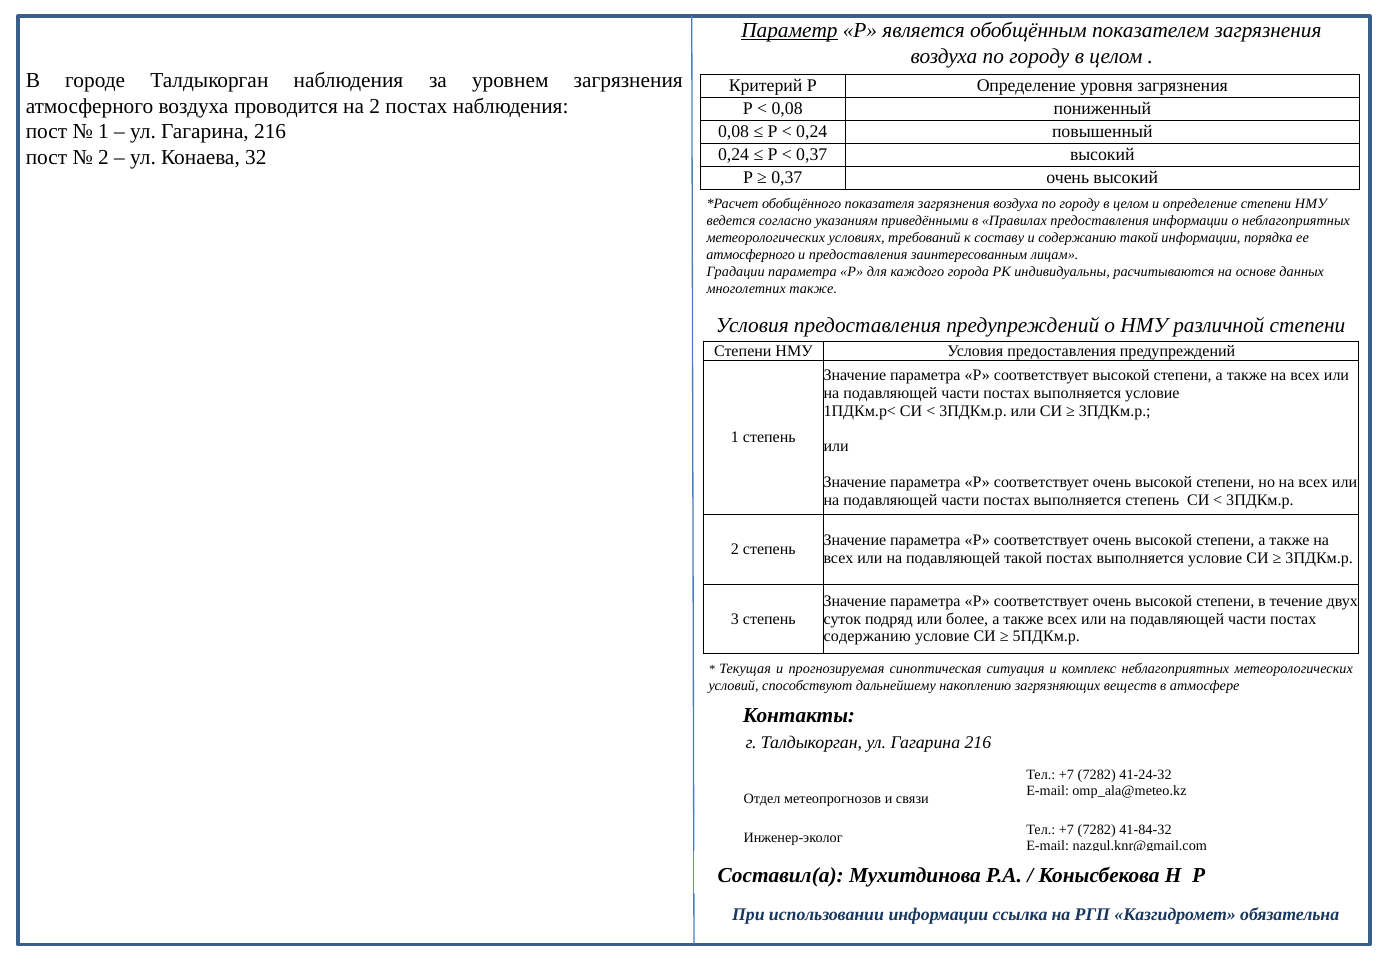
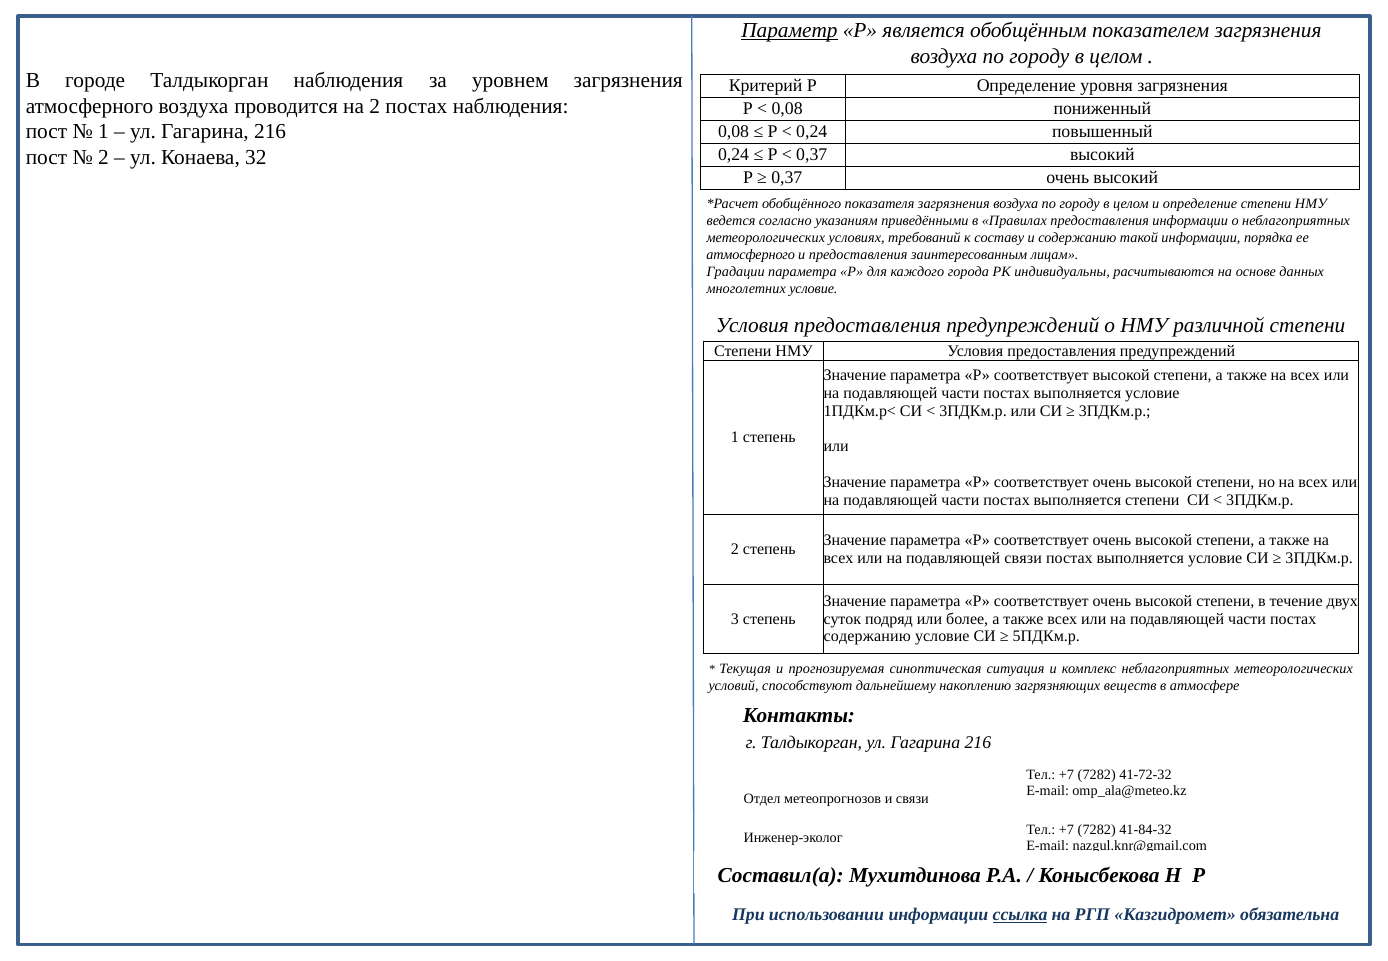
многолетних также: также -> условие
выполняется степень: степень -> степени
подавляющей такой: такой -> связи
41-24-32: 41-24-32 -> 41-72-32
ссылка underline: none -> present
